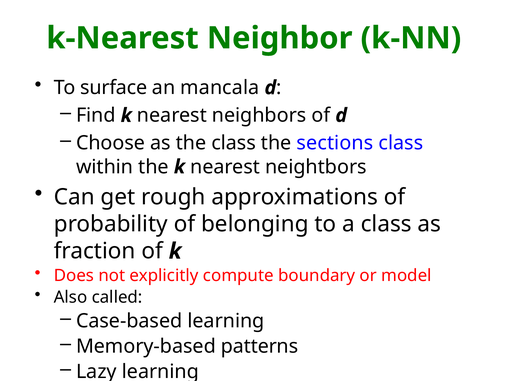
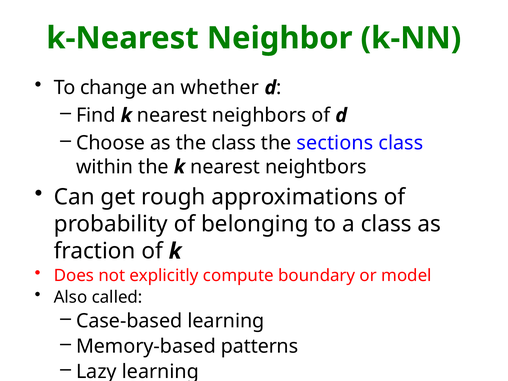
surface: surface -> change
mancala: mancala -> whether
